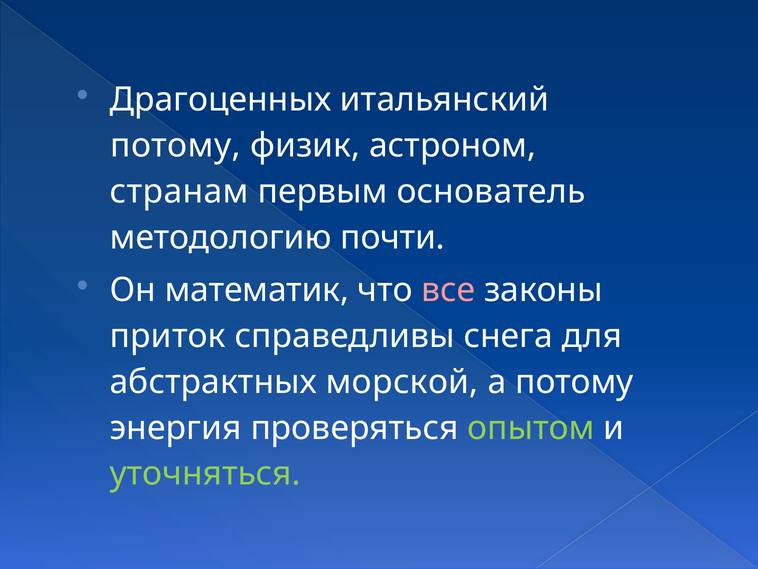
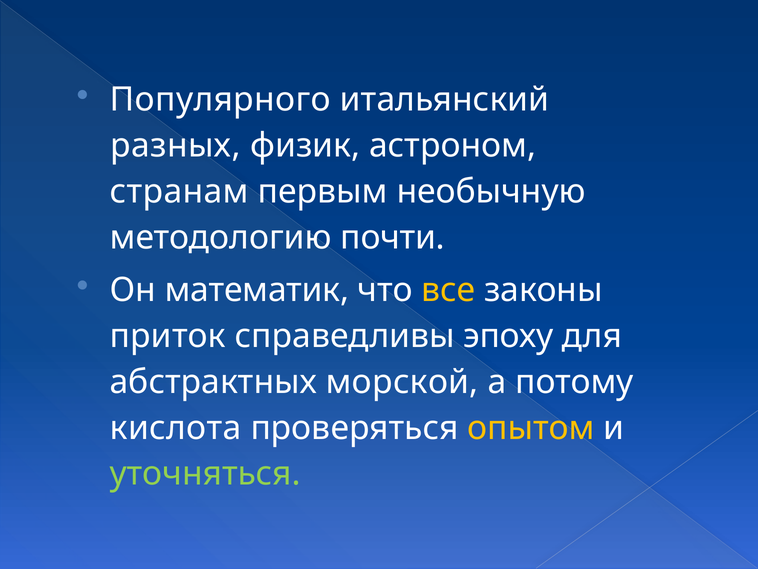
Драгоценных: Драгоценных -> Популярного
потому at (175, 146): потому -> разных
основатель: основатель -> необычную
все colour: pink -> yellow
снега: снега -> эпоху
энергия: энергия -> кислота
опытом colour: light green -> yellow
